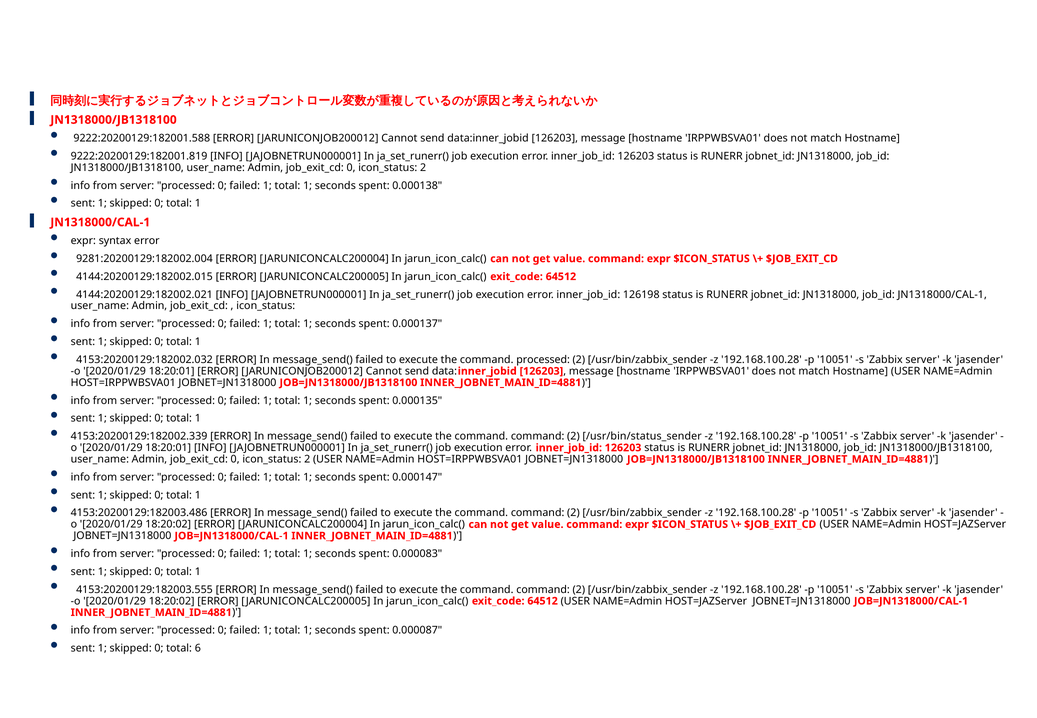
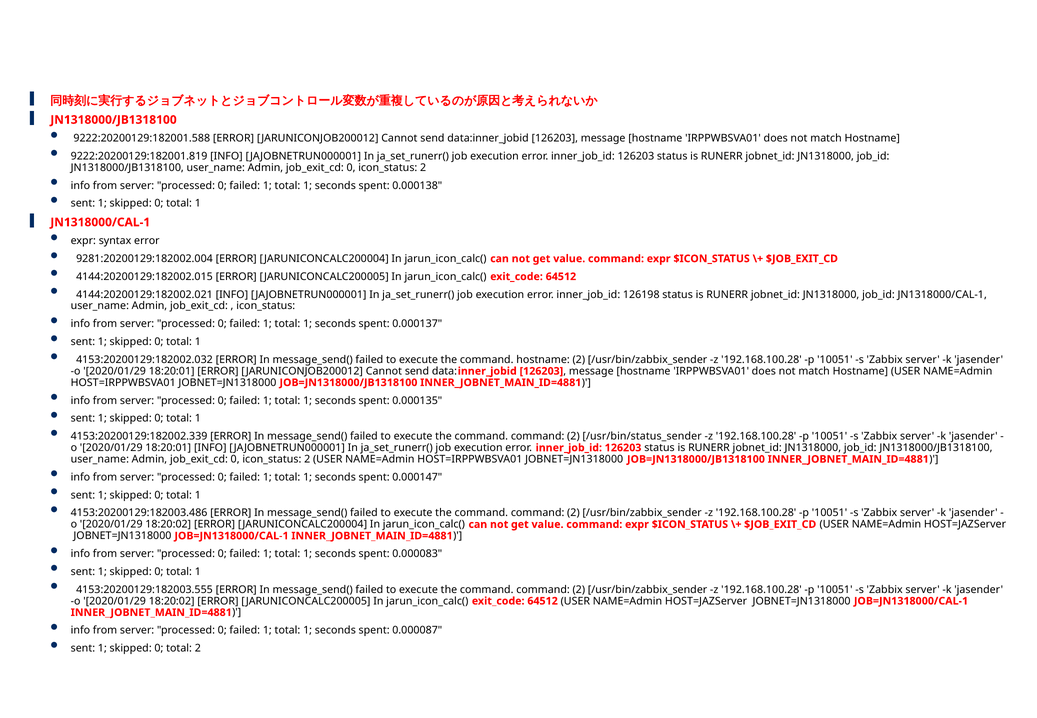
command processed: processed -> hostname
total 6: 6 -> 2
